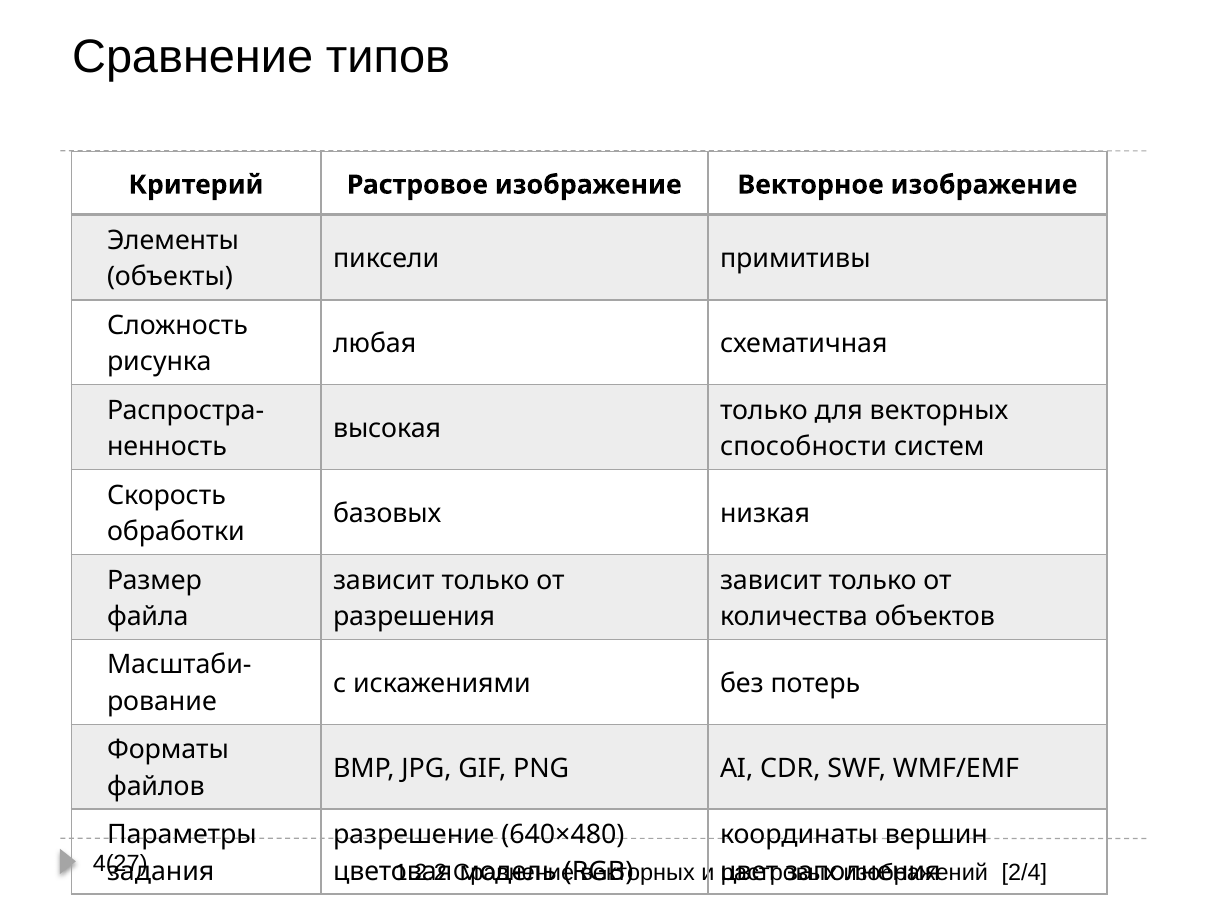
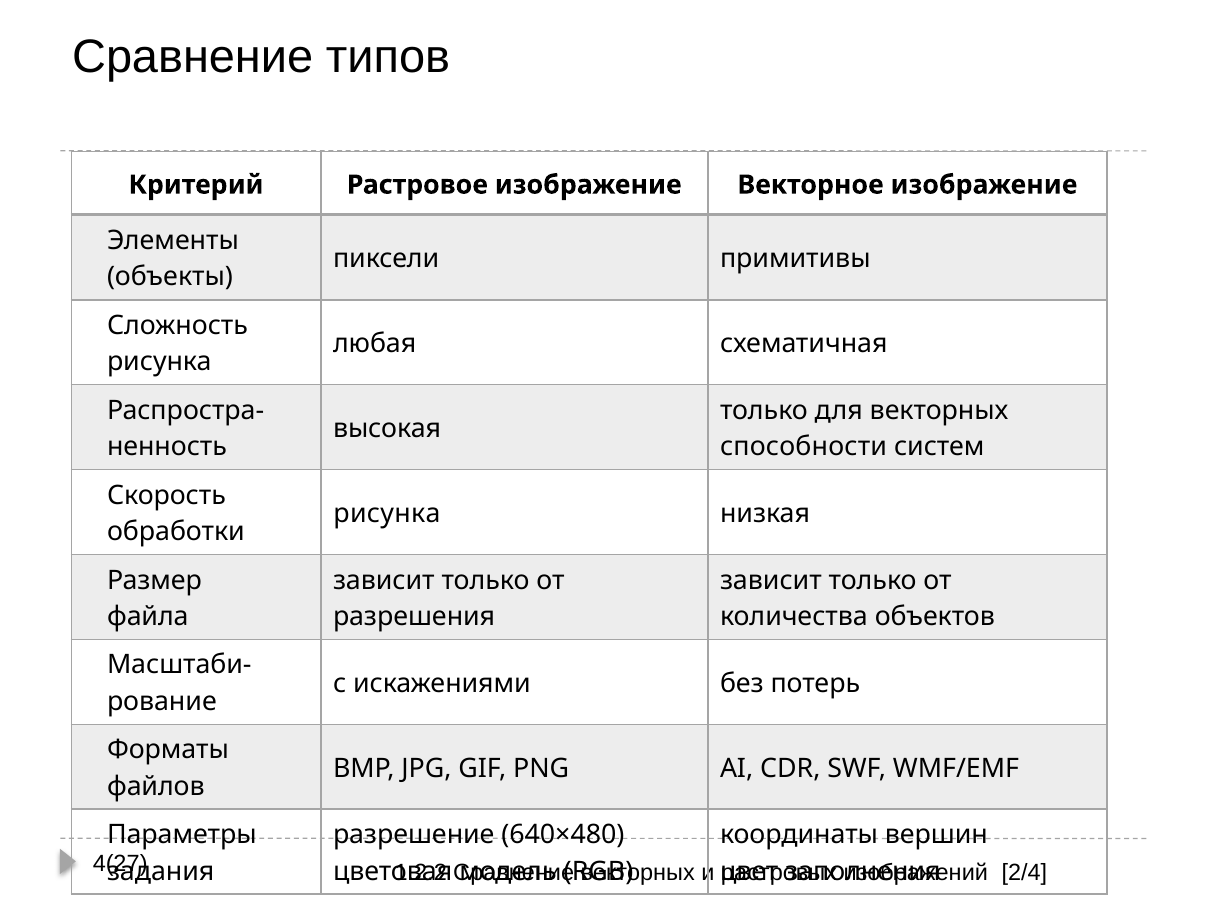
базовых at (387, 514): базовых -> рисунка
